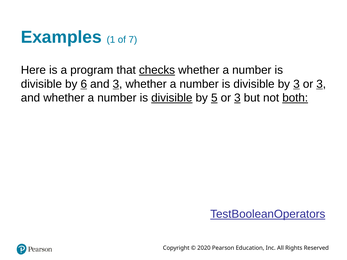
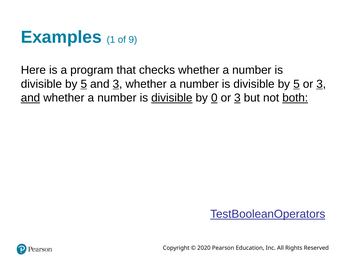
7: 7 -> 9
checks underline: present -> none
6 at (84, 84): 6 -> 5
3 at (297, 84): 3 -> 5
and at (30, 98) underline: none -> present
5: 5 -> 0
